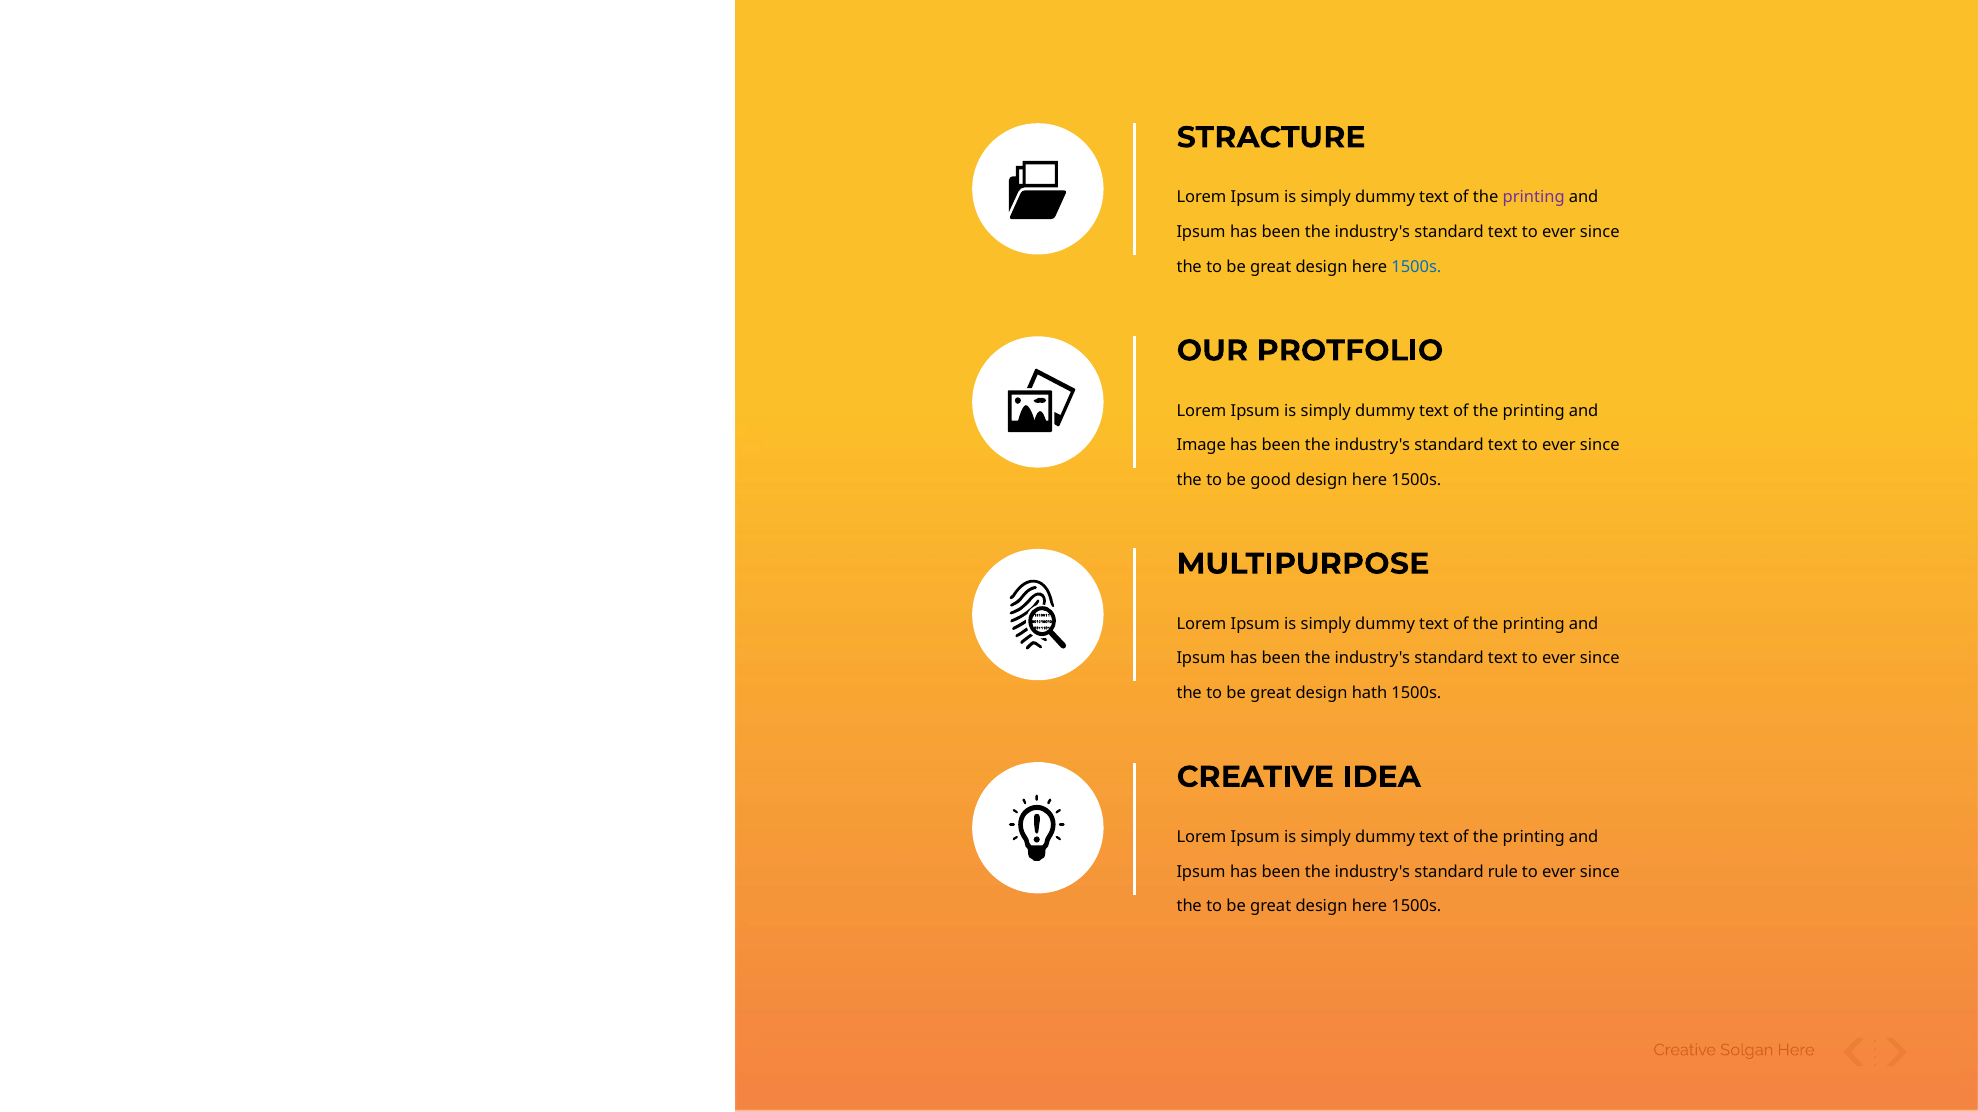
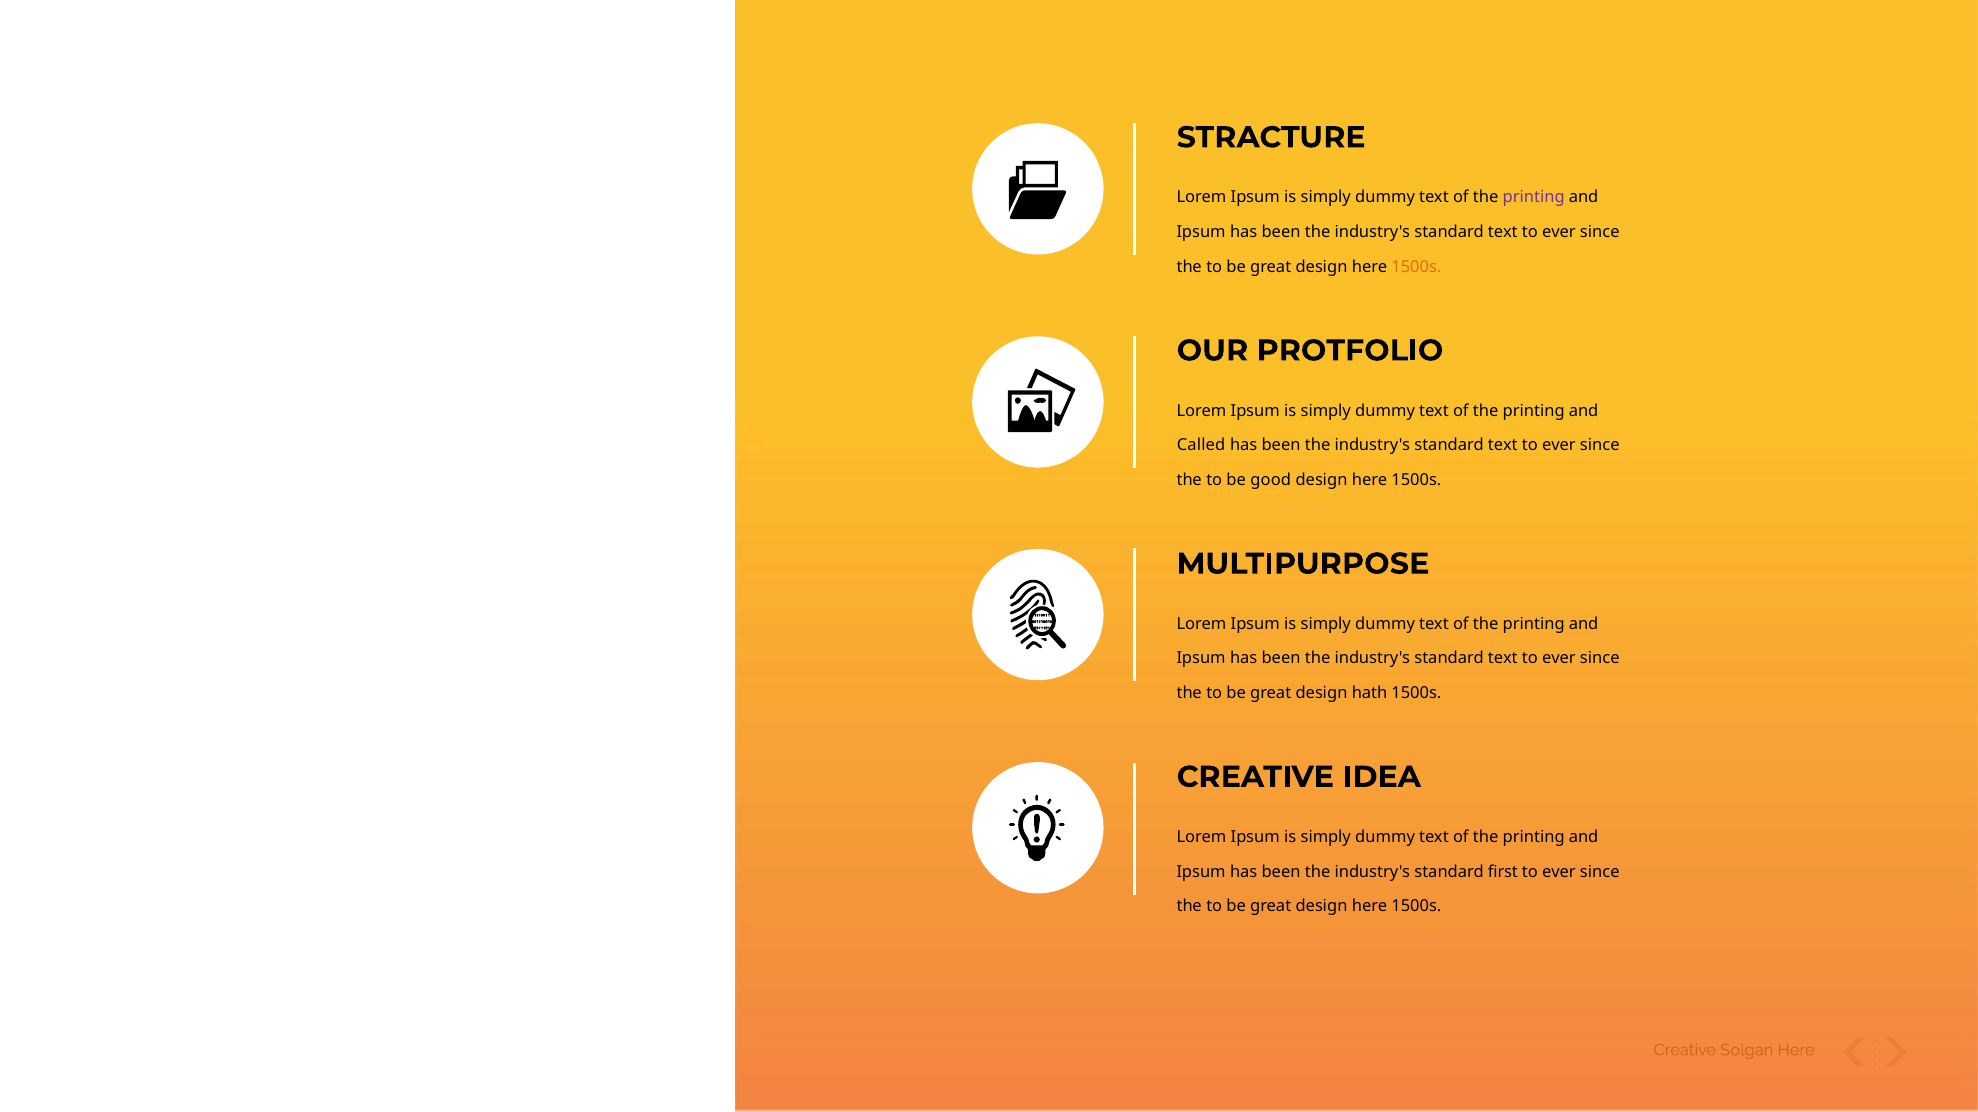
1500s at (1416, 267) colour: blue -> orange
Image: Image -> Called
rule: rule -> first
